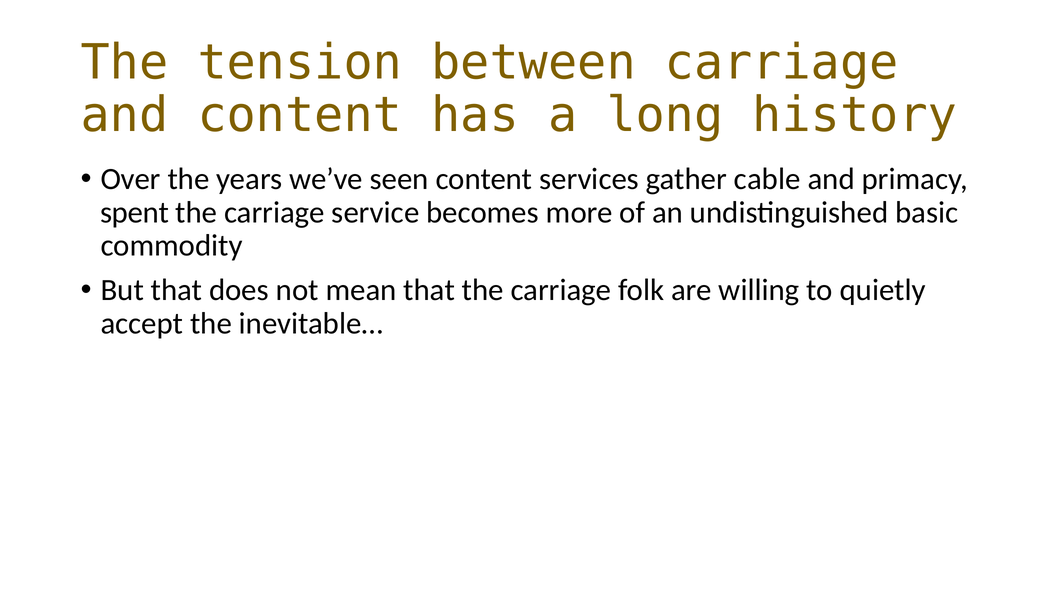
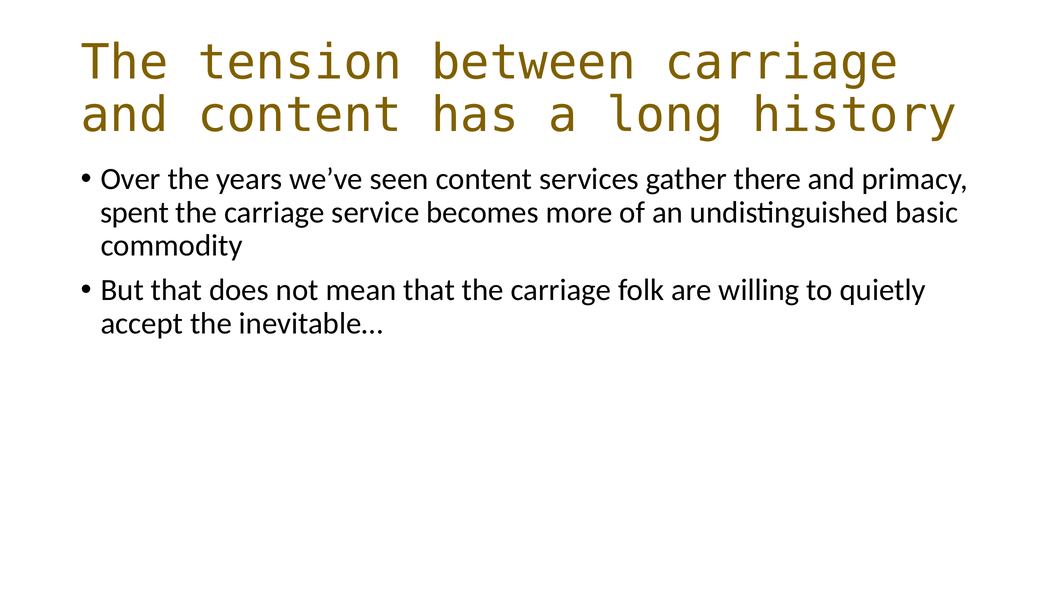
cable: cable -> there
